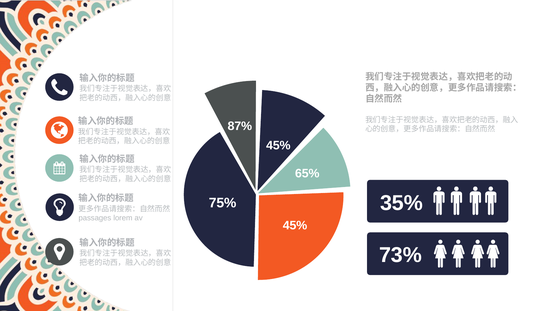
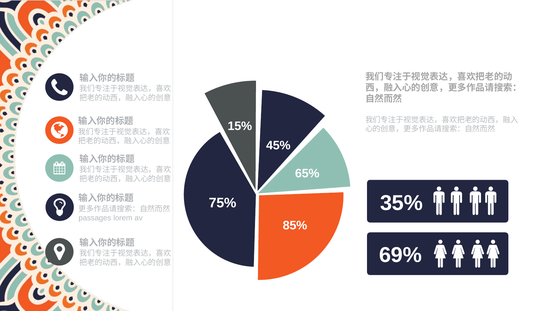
87%: 87% -> 15%
45% at (295, 225): 45% -> 85%
73%: 73% -> 69%
